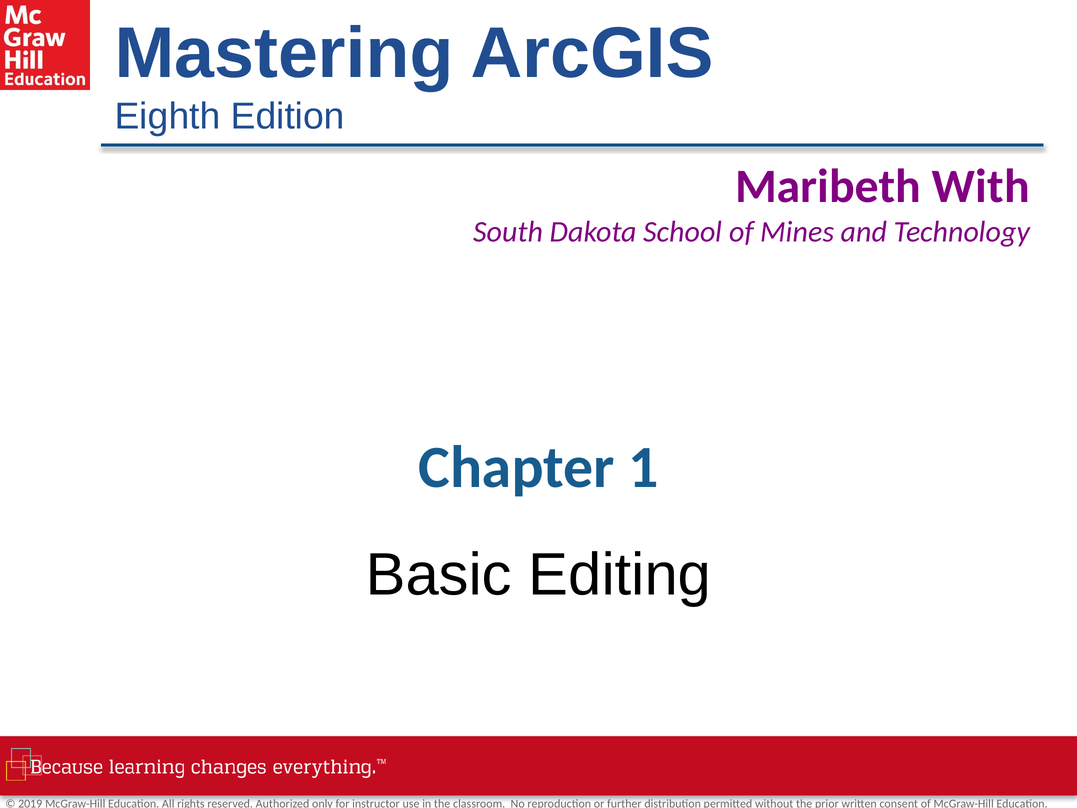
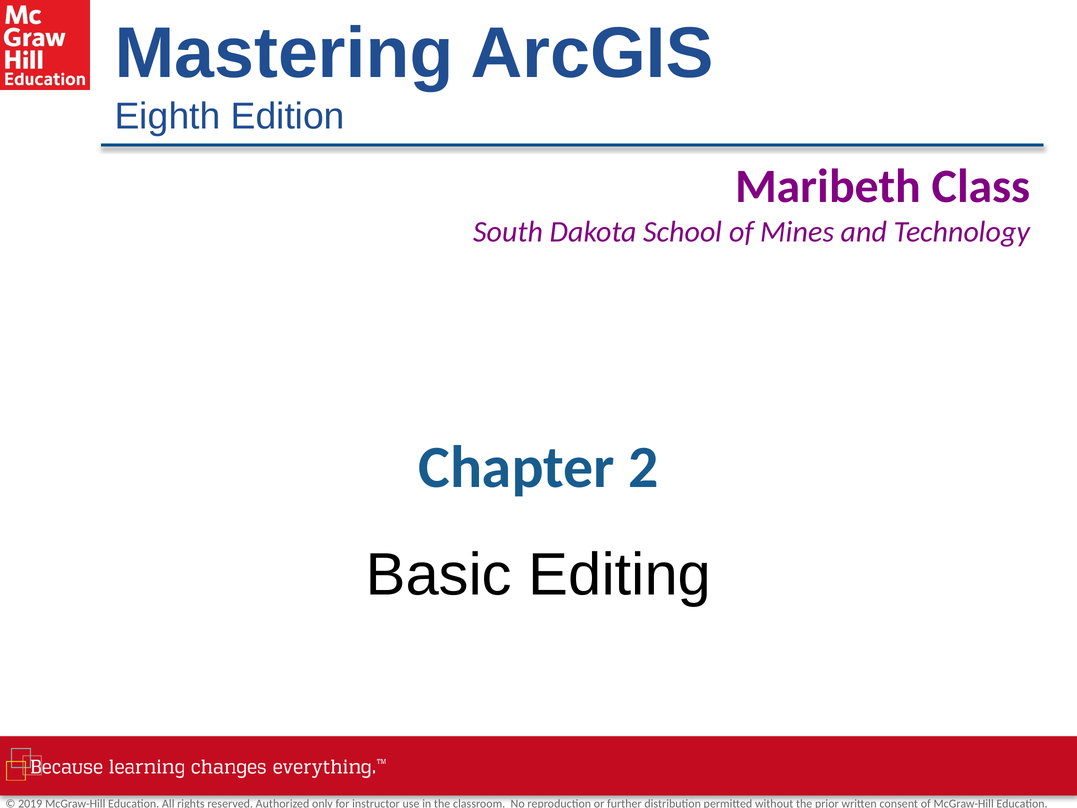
With: With -> Class
1: 1 -> 2
